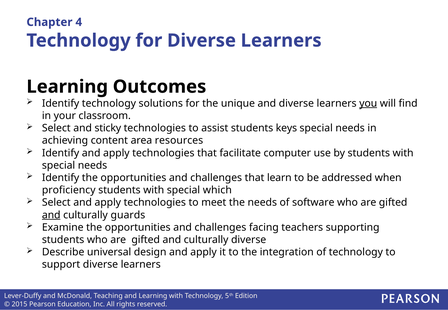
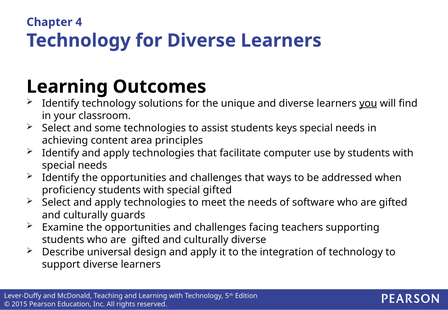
sticky: sticky -> some
resources: resources -> principles
learn: learn -> ways
special which: which -> gifted
and at (51, 215) underline: present -> none
